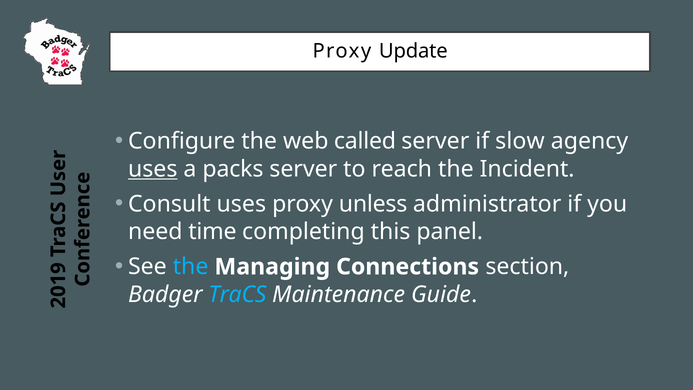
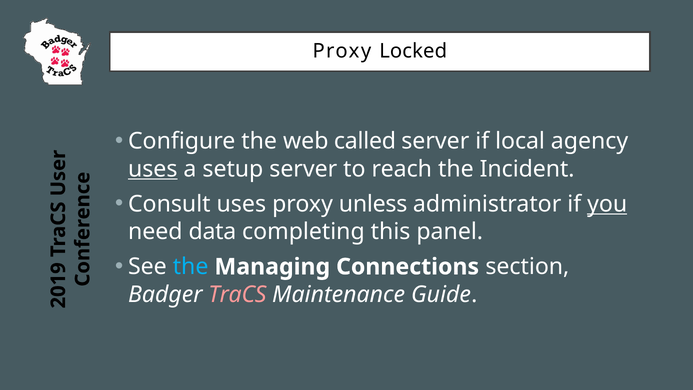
Update: Update -> Locked
slow: slow -> local
packs: packs -> setup
you underline: none -> present
time: time -> data
TraCS colour: light blue -> pink
